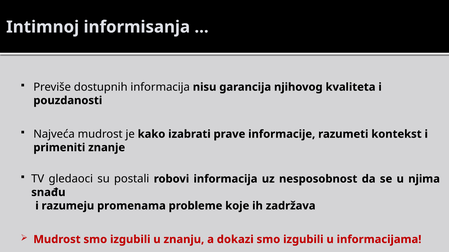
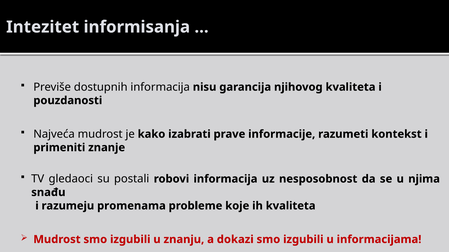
Intimnoj: Intimnoj -> Intezitet
ih zadržava: zadržava -> kvaliteta
